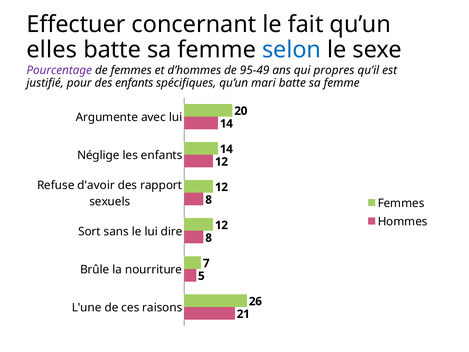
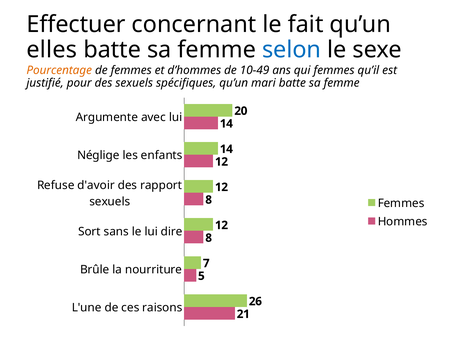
Pourcentage colour: purple -> orange
95-49: 95-49 -> 10-49
qui propres: propres -> femmes
des enfants: enfants -> sexuels
